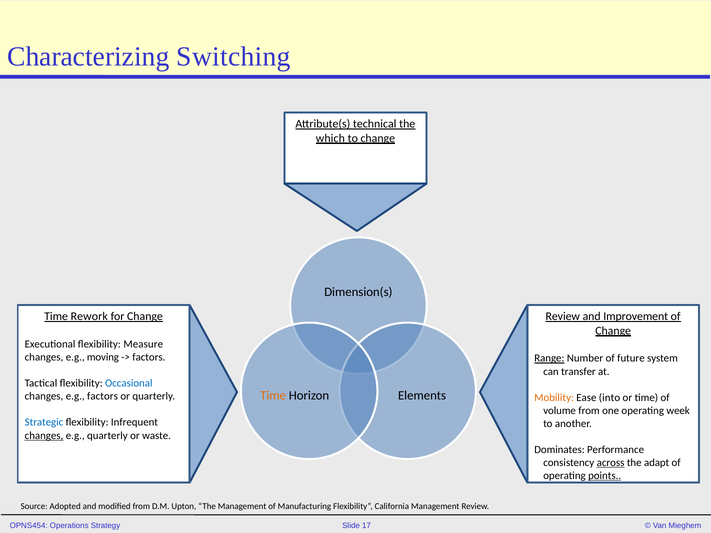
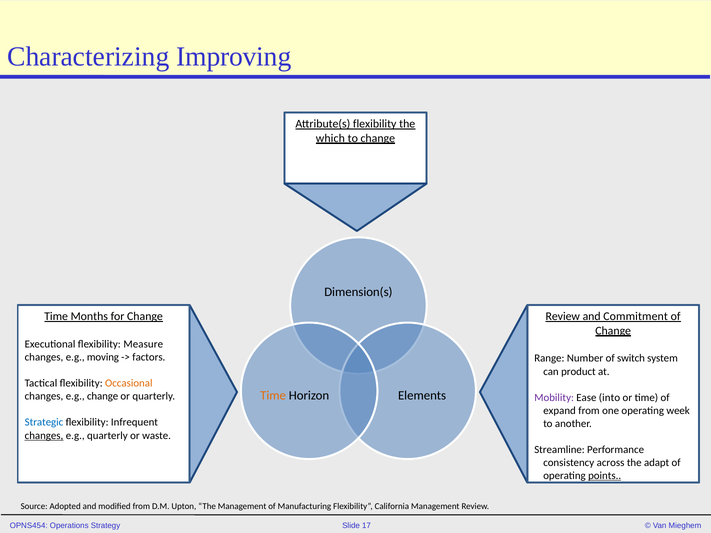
Switching: Switching -> Improving
Attribute(s technical: technical -> flexibility
Rework: Rework -> Months
Improvement: Improvement -> Commitment
Range underline: present -> none
future: future -> switch
transfer: transfer -> product
Occasional colour: blue -> orange
e.g factors: factors -> change
Mobility colour: orange -> purple
volume: volume -> expand
Dominates: Dominates -> Streamline
across underline: present -> none
